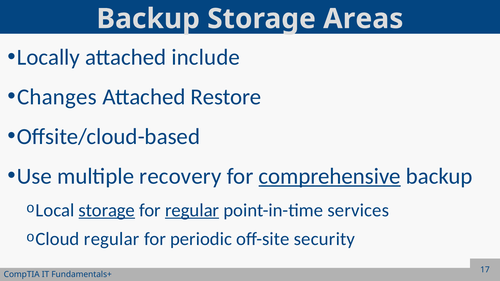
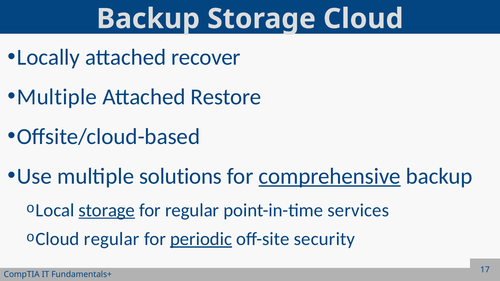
Areas: Areas -> Cloud
include: include -> recover
Changes at (57, 97): Changes -> Multiple
recovery: recovery -> solutions
regular at (192, 210) underline: present -> none
periodic underline: none -> present
